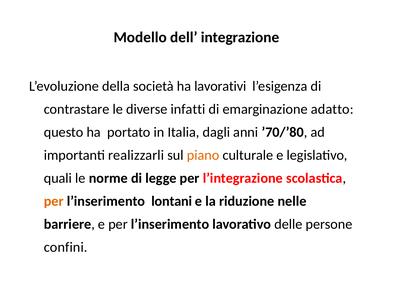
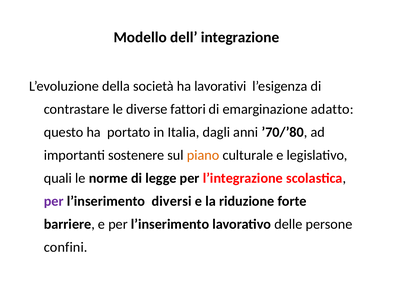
infatti: infatti -> fattori
realizzarli: realizzarli -> sostenere
per at (54, 201) colour: orange -> purple
lontani: lontani -> diversi
nelle: nelle -> forte
